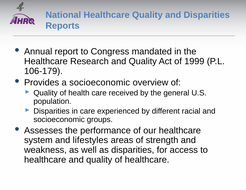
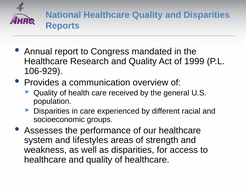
106-179: 106-179 -> 106-929
a socioeconomic: socioeconomic -> communication
